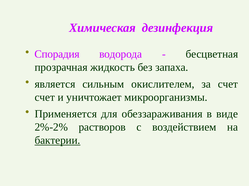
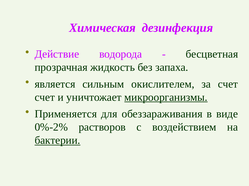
Спорадия: Спорадия -> Действие
микроорганизмы underline: none -> present
2%-2%: 2%-2% -> 0%-2%
